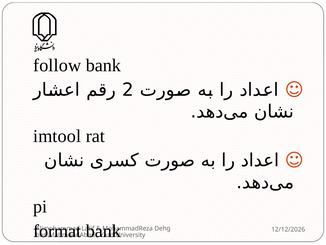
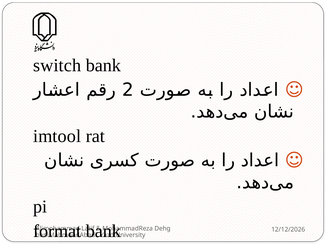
follow: follow -> switch
